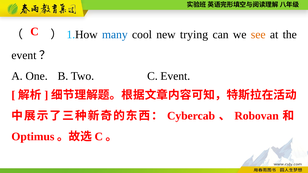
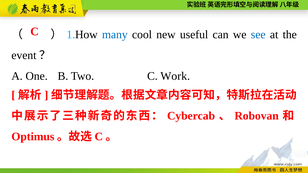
trying: trying -> useful
see colour: orange -> blue
C Event: Event -> Work
